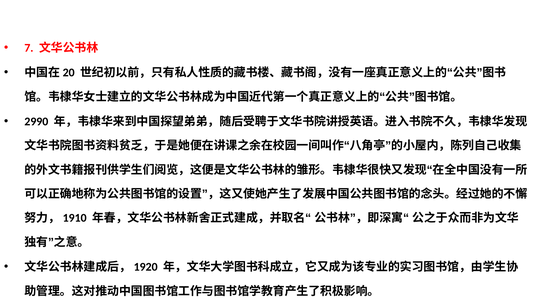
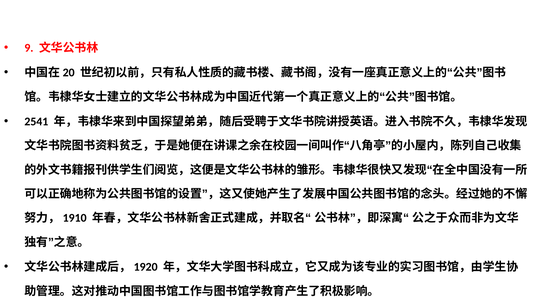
7: 7 -> 9
2990: 2990 -> 2541
